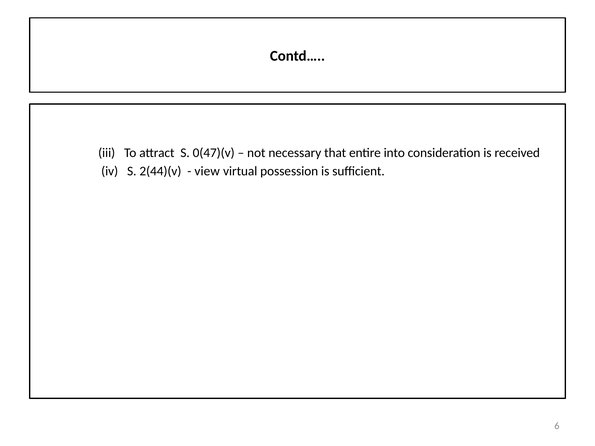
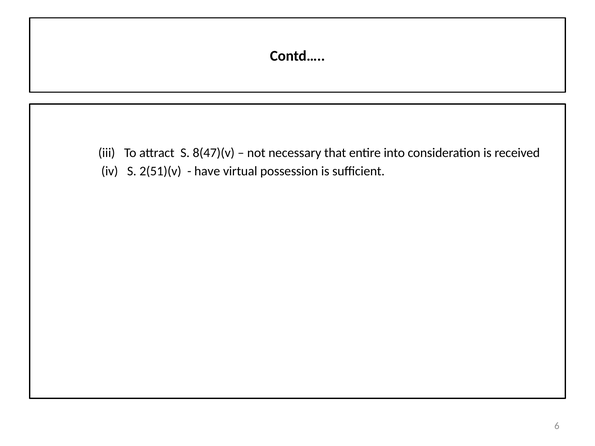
0(47)(v: 0(47)(v -> 8(47)(v
2(44)(v: 2(44)(v -> 2(51)(v
view: view -> have
